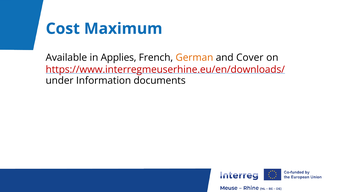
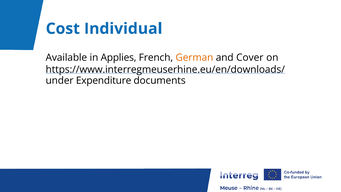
Maximum: Maximum -> Individual
https://www.interregmeuserhine.eu/en/downloads/ colour: red -> black
Information: Information -> Expenditure
